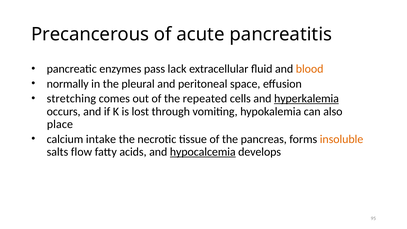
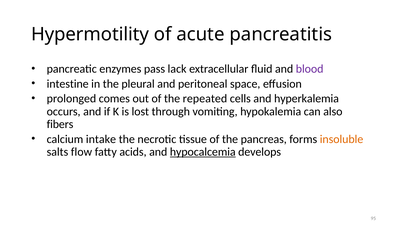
Precancerous: Precancerous -> Hypermotility
blood colour: orange -> purple
normally: normally -> intestine
stretching: stretching -> prolonged
hyperkalemia underline: present -> none
place: place -> fibers
